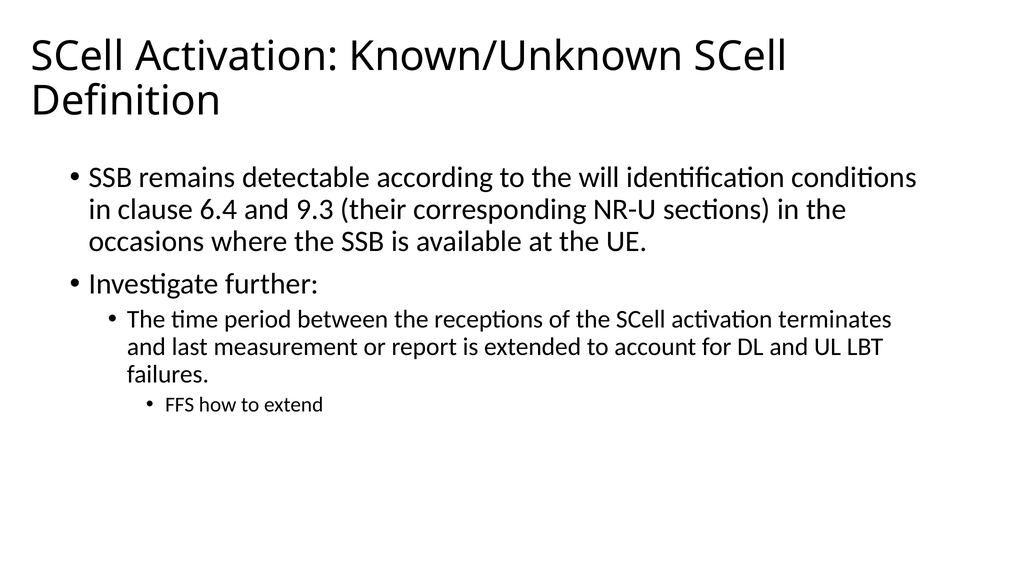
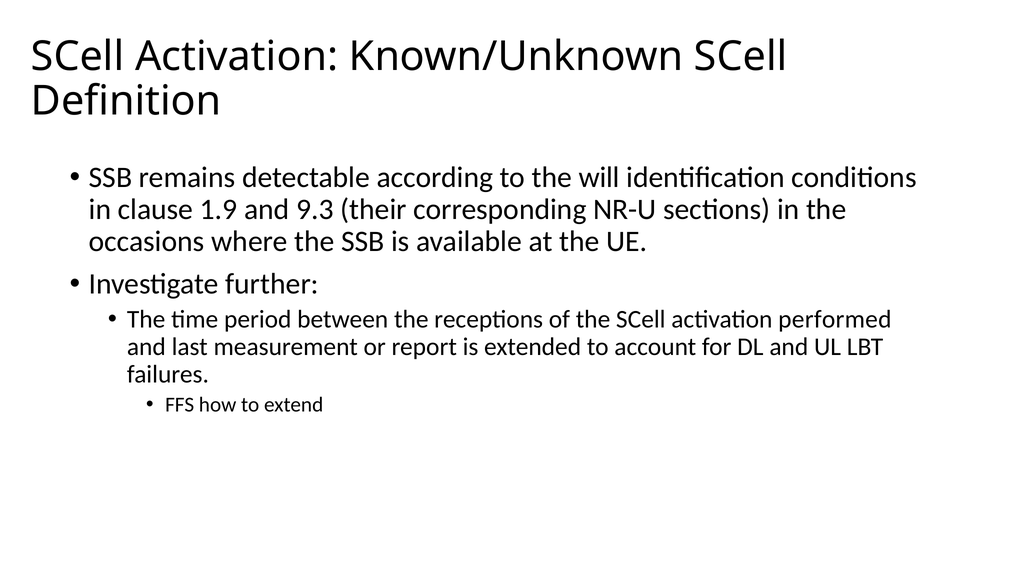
6.4: 6.4 -> 1.9
terminates: terminates -> performed
